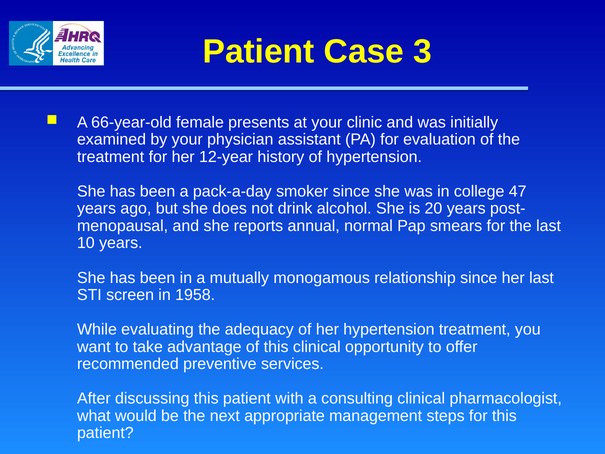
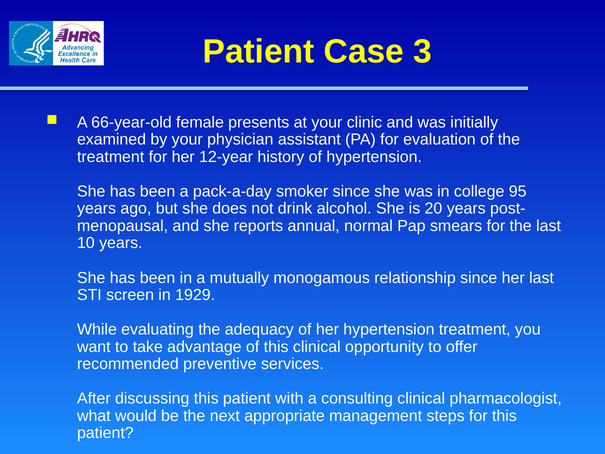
47: 47 -> 95
1958: 1958 -> 1929
